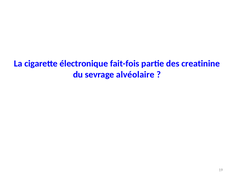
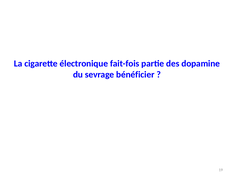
creatinine: creatinine -> dopamine
alvéolaire: alvéolaire -> bénéficier
